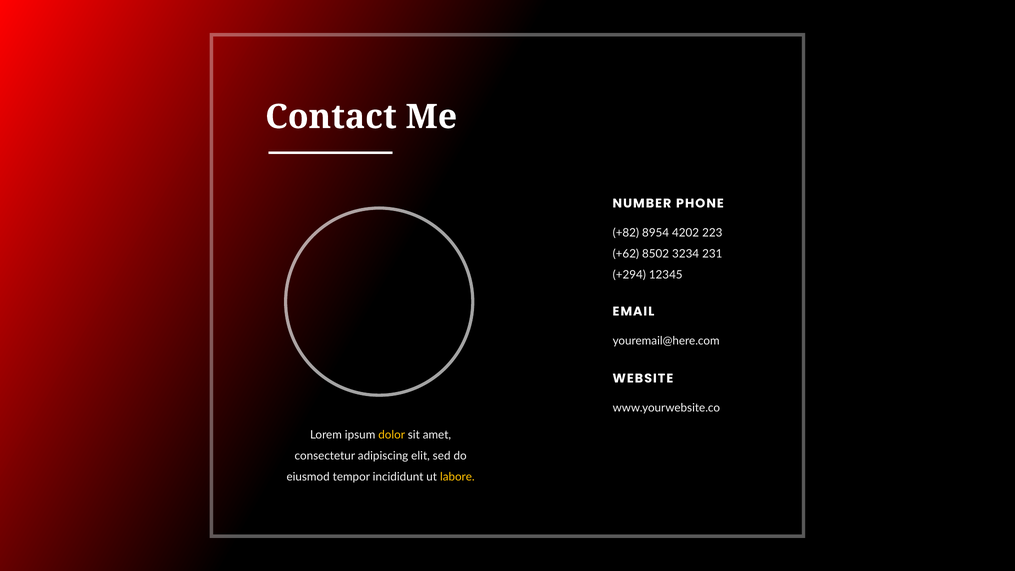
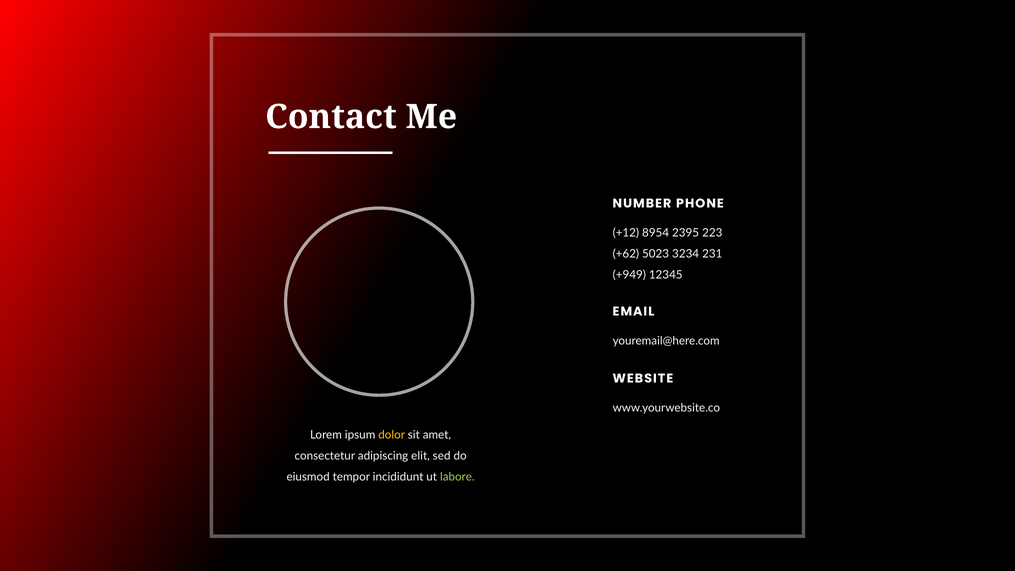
+82: +82 -> +12
4202: 4202 -> 2395
8502: 8502 -> 5023
+294: +294 -> +949
labore colour: yellow -> light green
